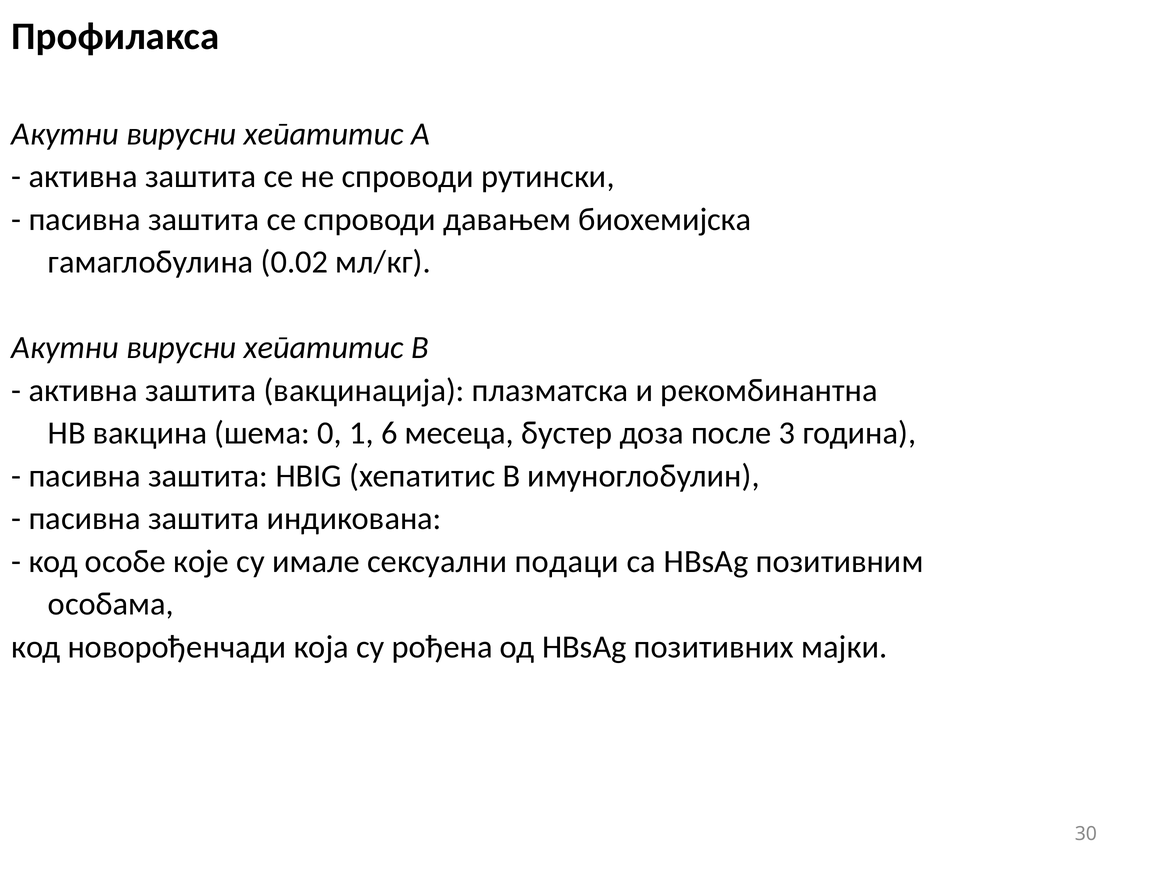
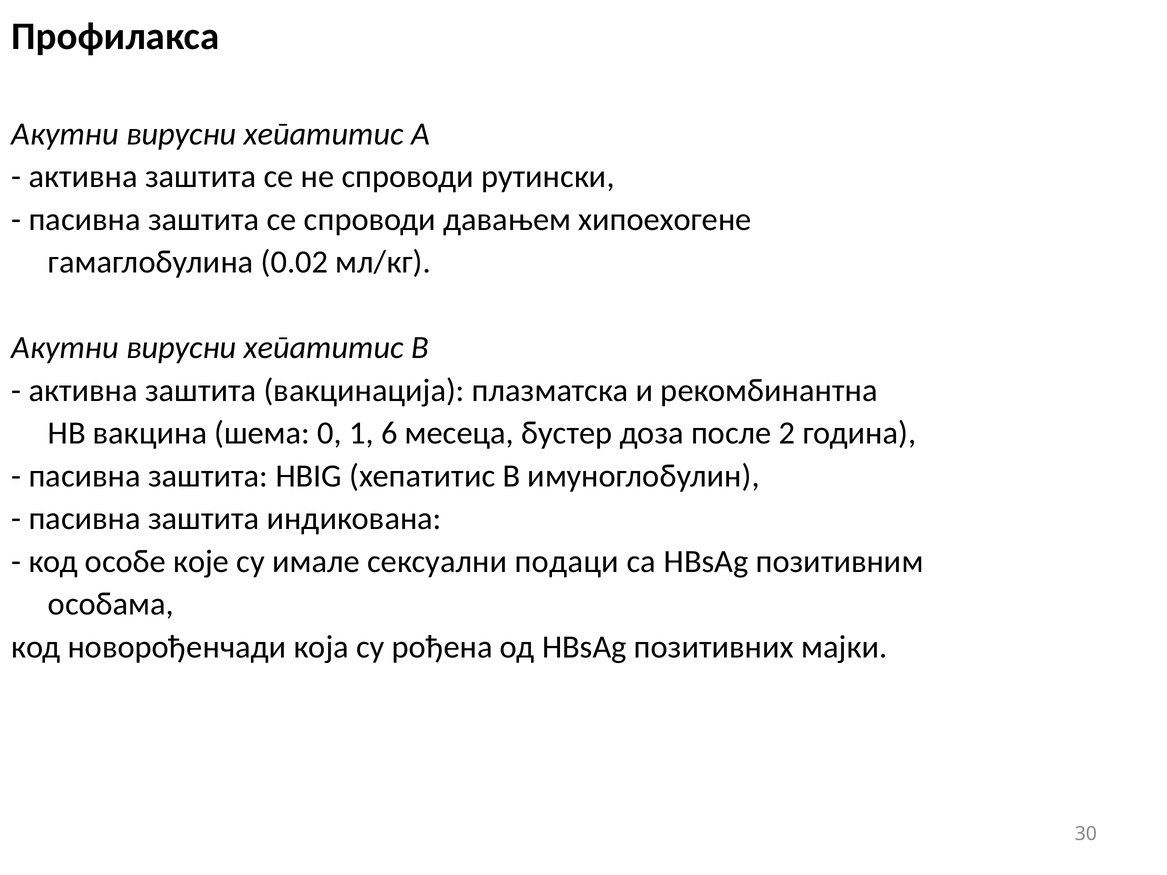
биохемијска: биохемијска -> хипоехогене
3: 3 -> 2
